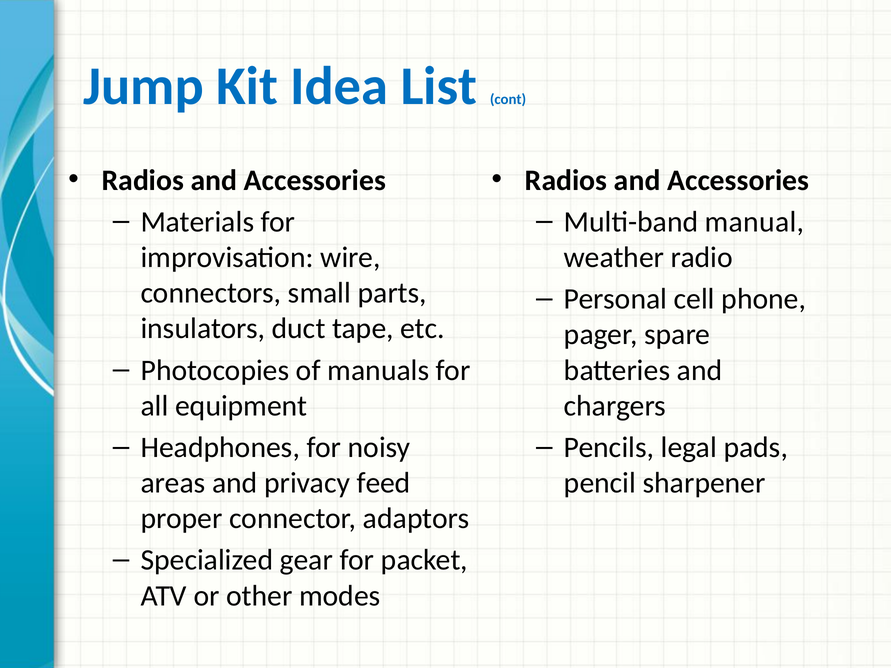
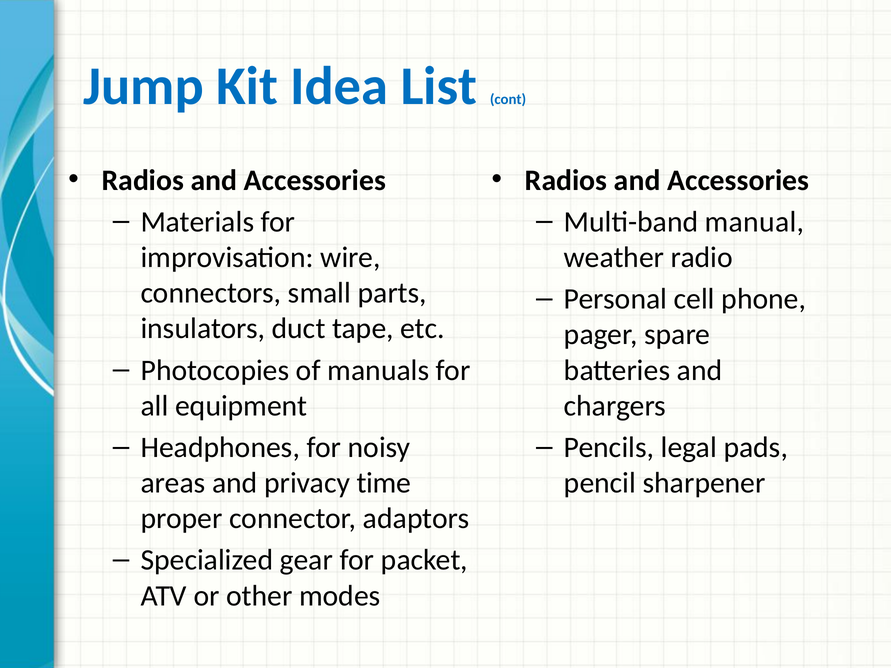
feed: feed -> time
